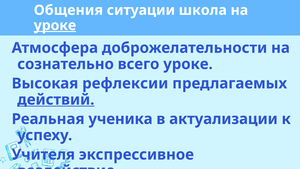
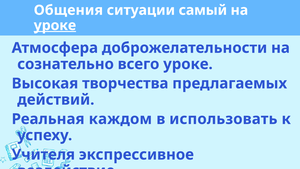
школа: школа -> самый
рефлексии: рефлексии -> творчества
действий underline: present -> none
ученика: ученика -> каждом
актуализации: актуализации -> использовать
